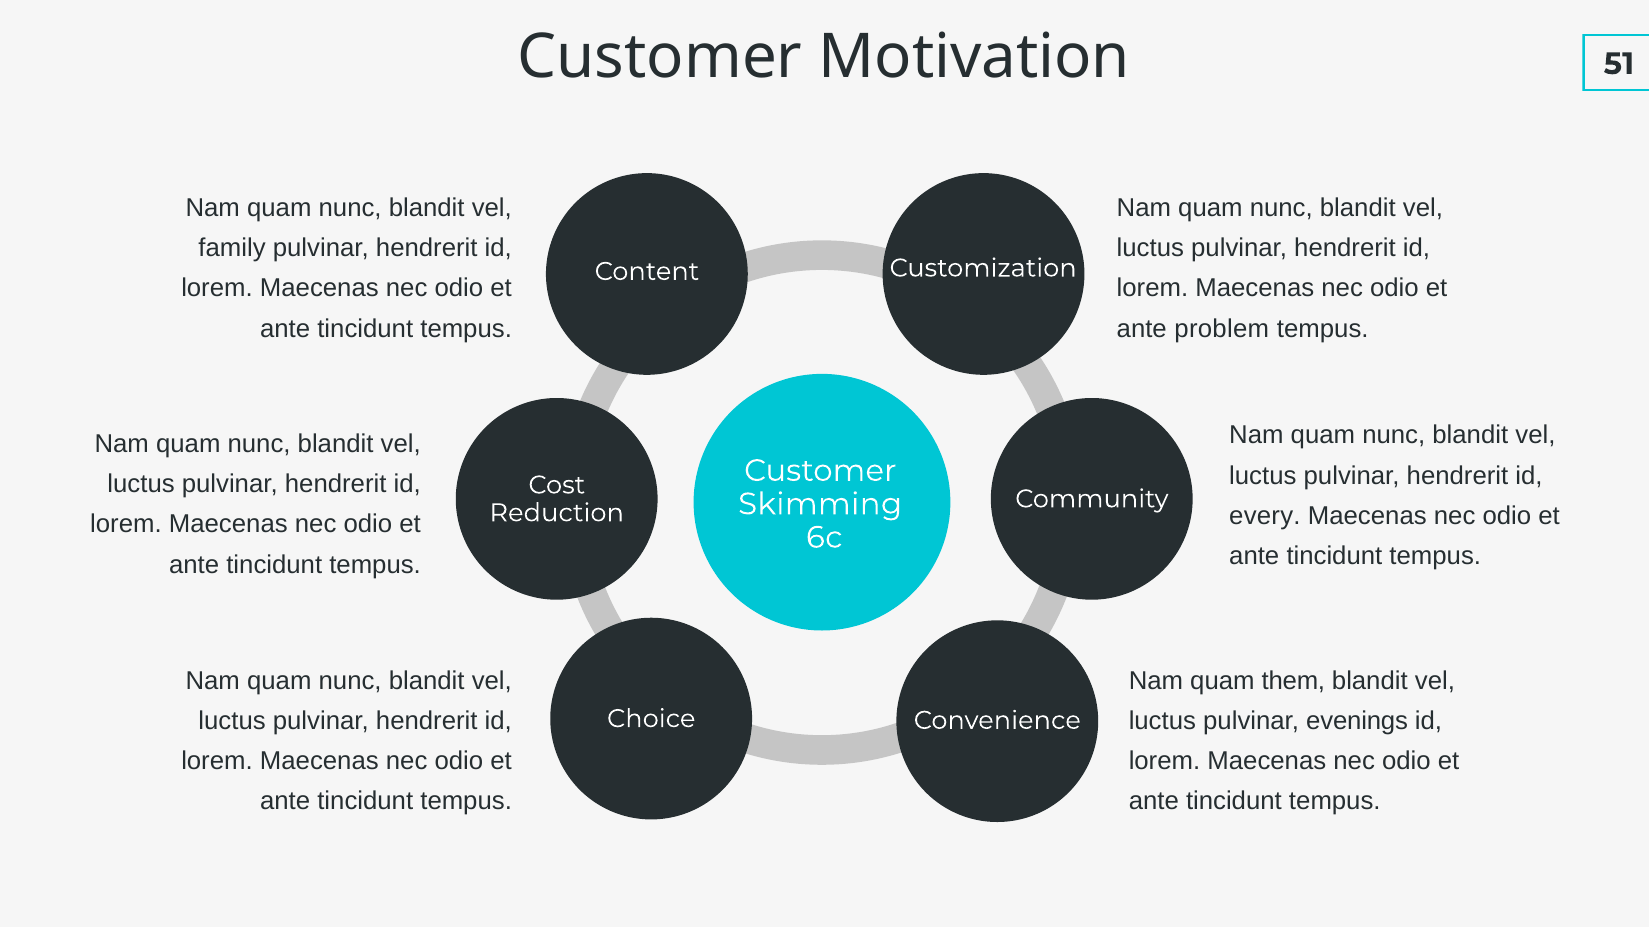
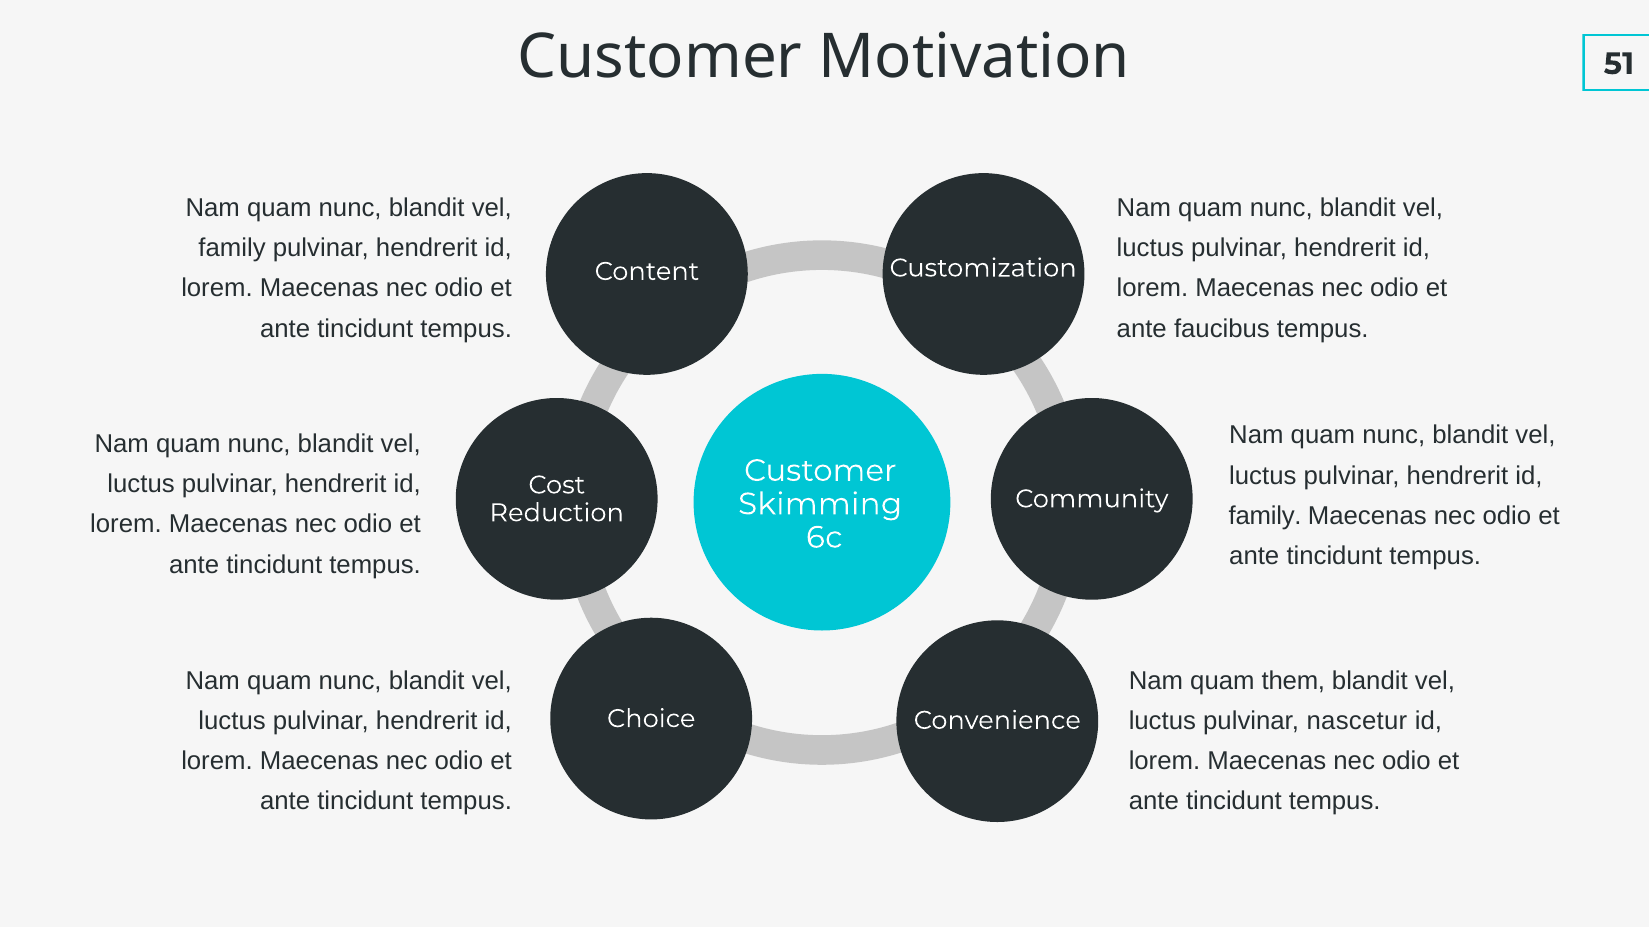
problem: problem -> faucibus
every at (1265, 516): every -> family
evenings: evenings -> nascetur
